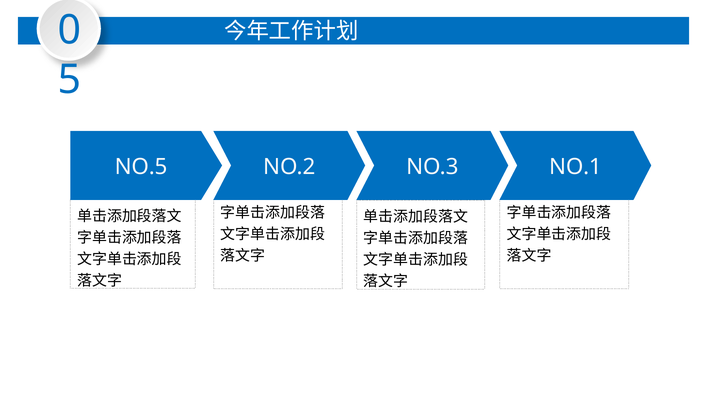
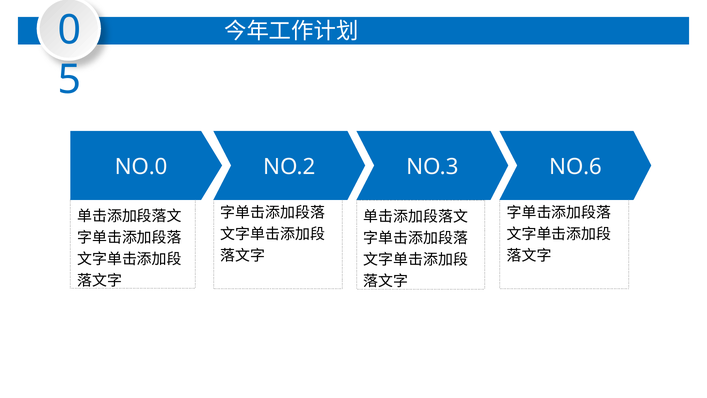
NO.5: NO.5 -> NO.0
NO.1: NO.1 -> NO.6
